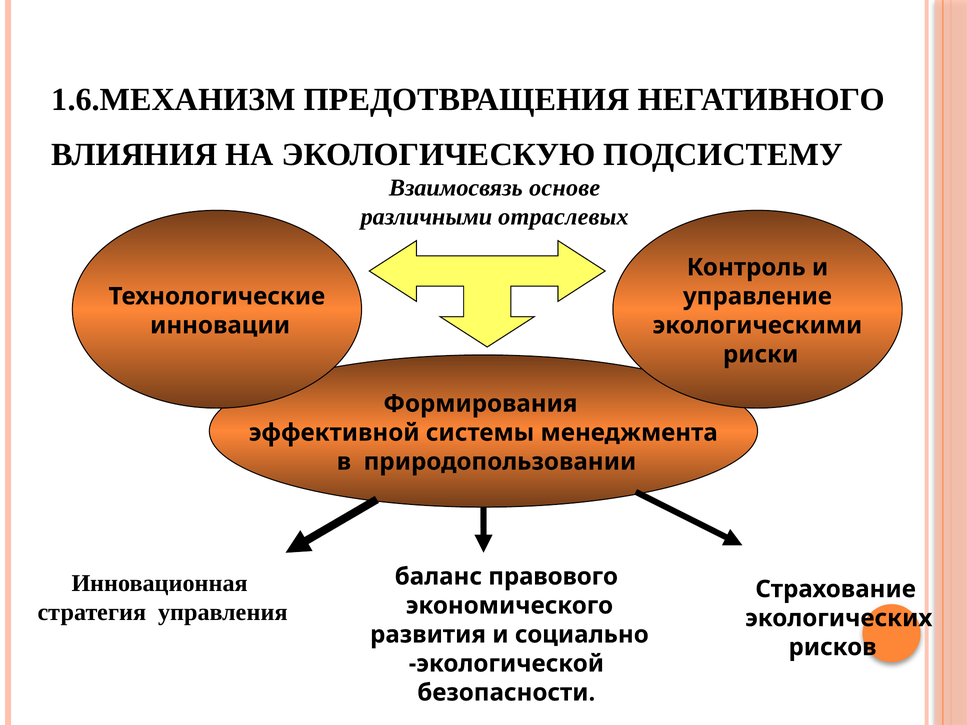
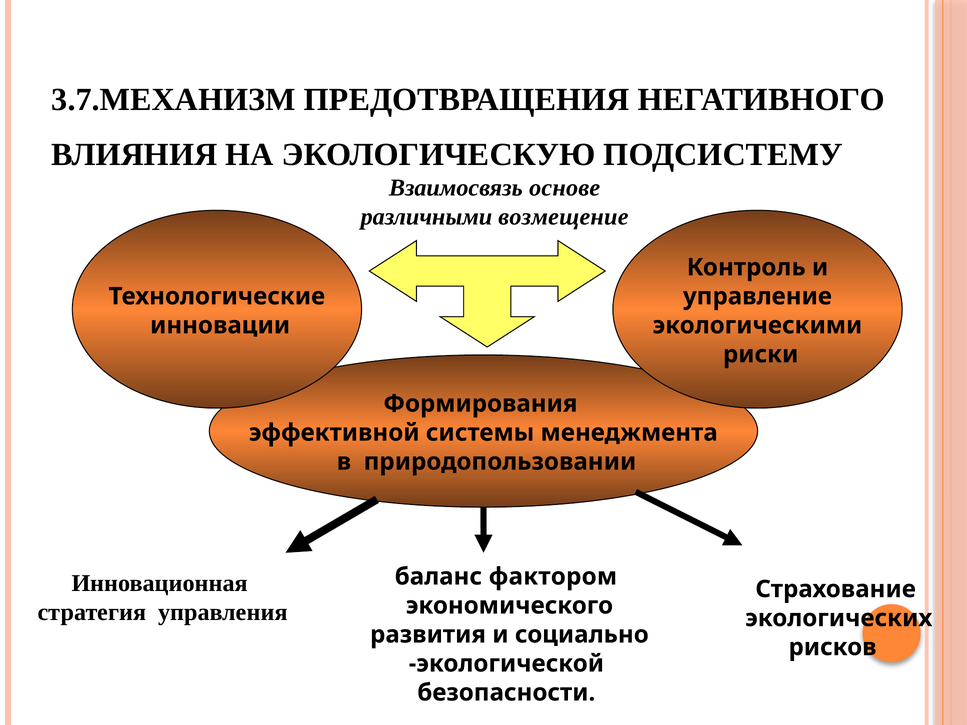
1.6.МЕХАНИЗМ: 1.6.МЕХАНИЗМ -> 3.7.МЕХАНИЗМ
отраслевых: отраслевых -> возмещение
правового: правового -> фактором
